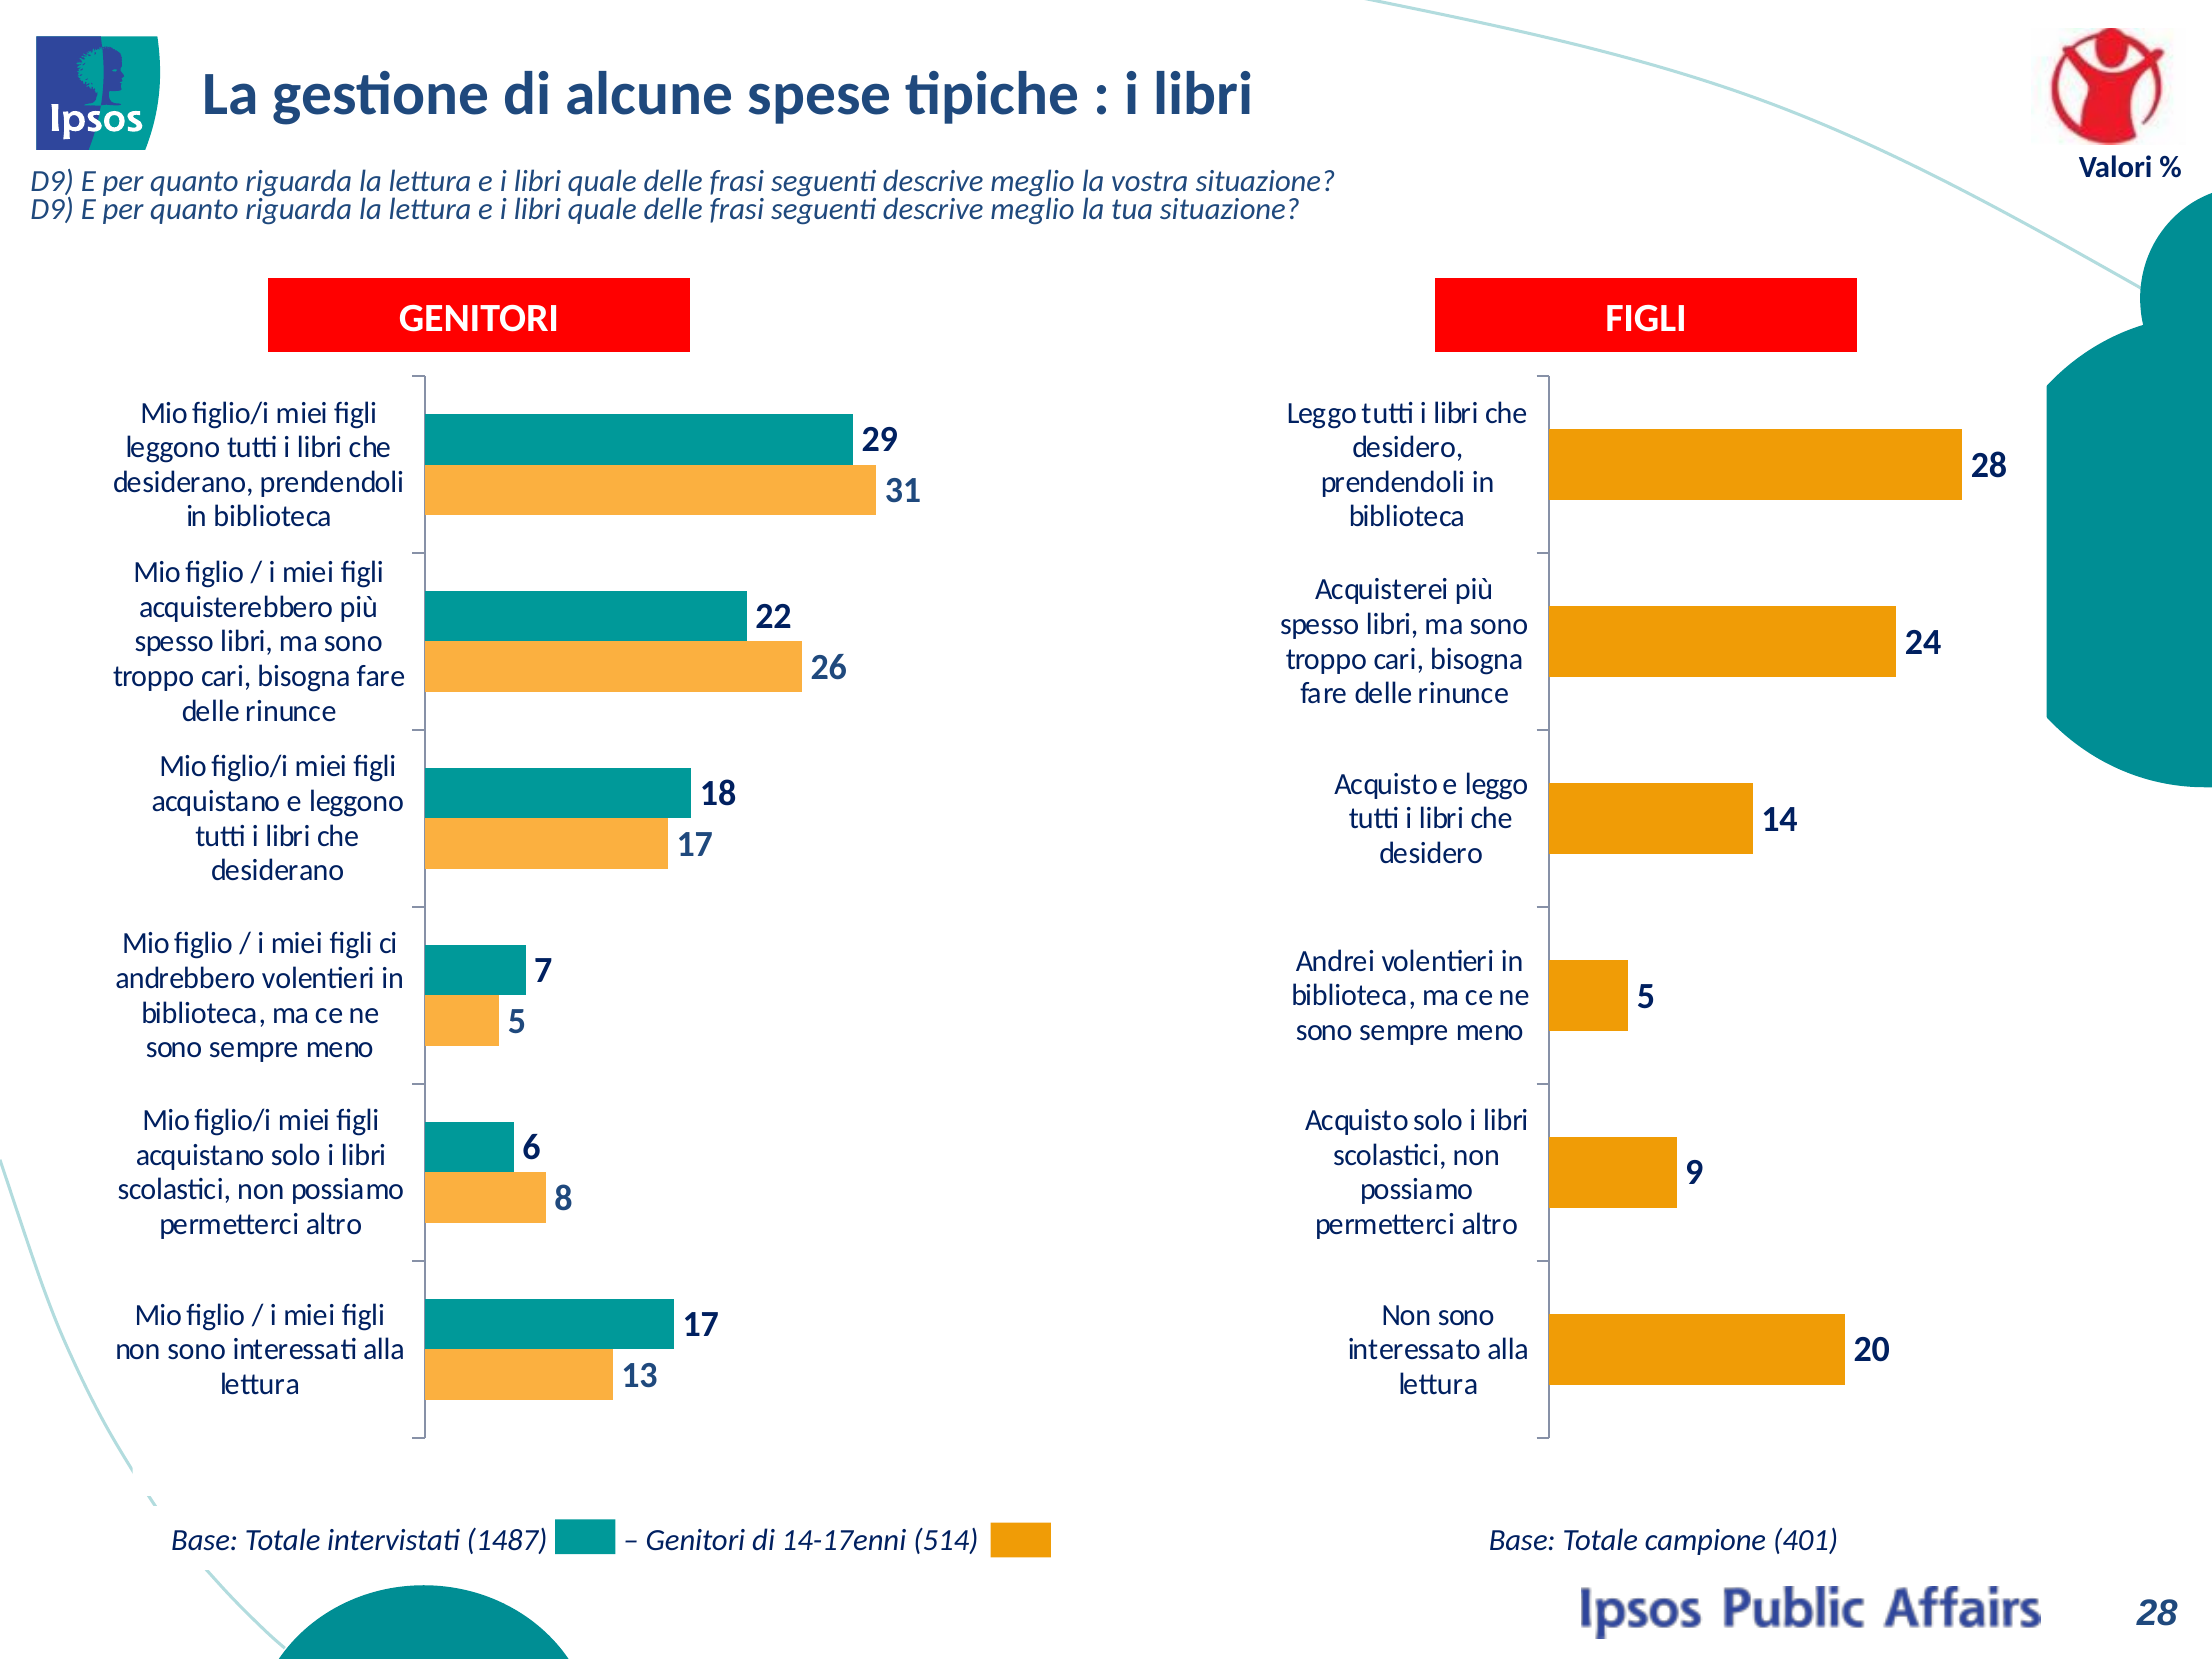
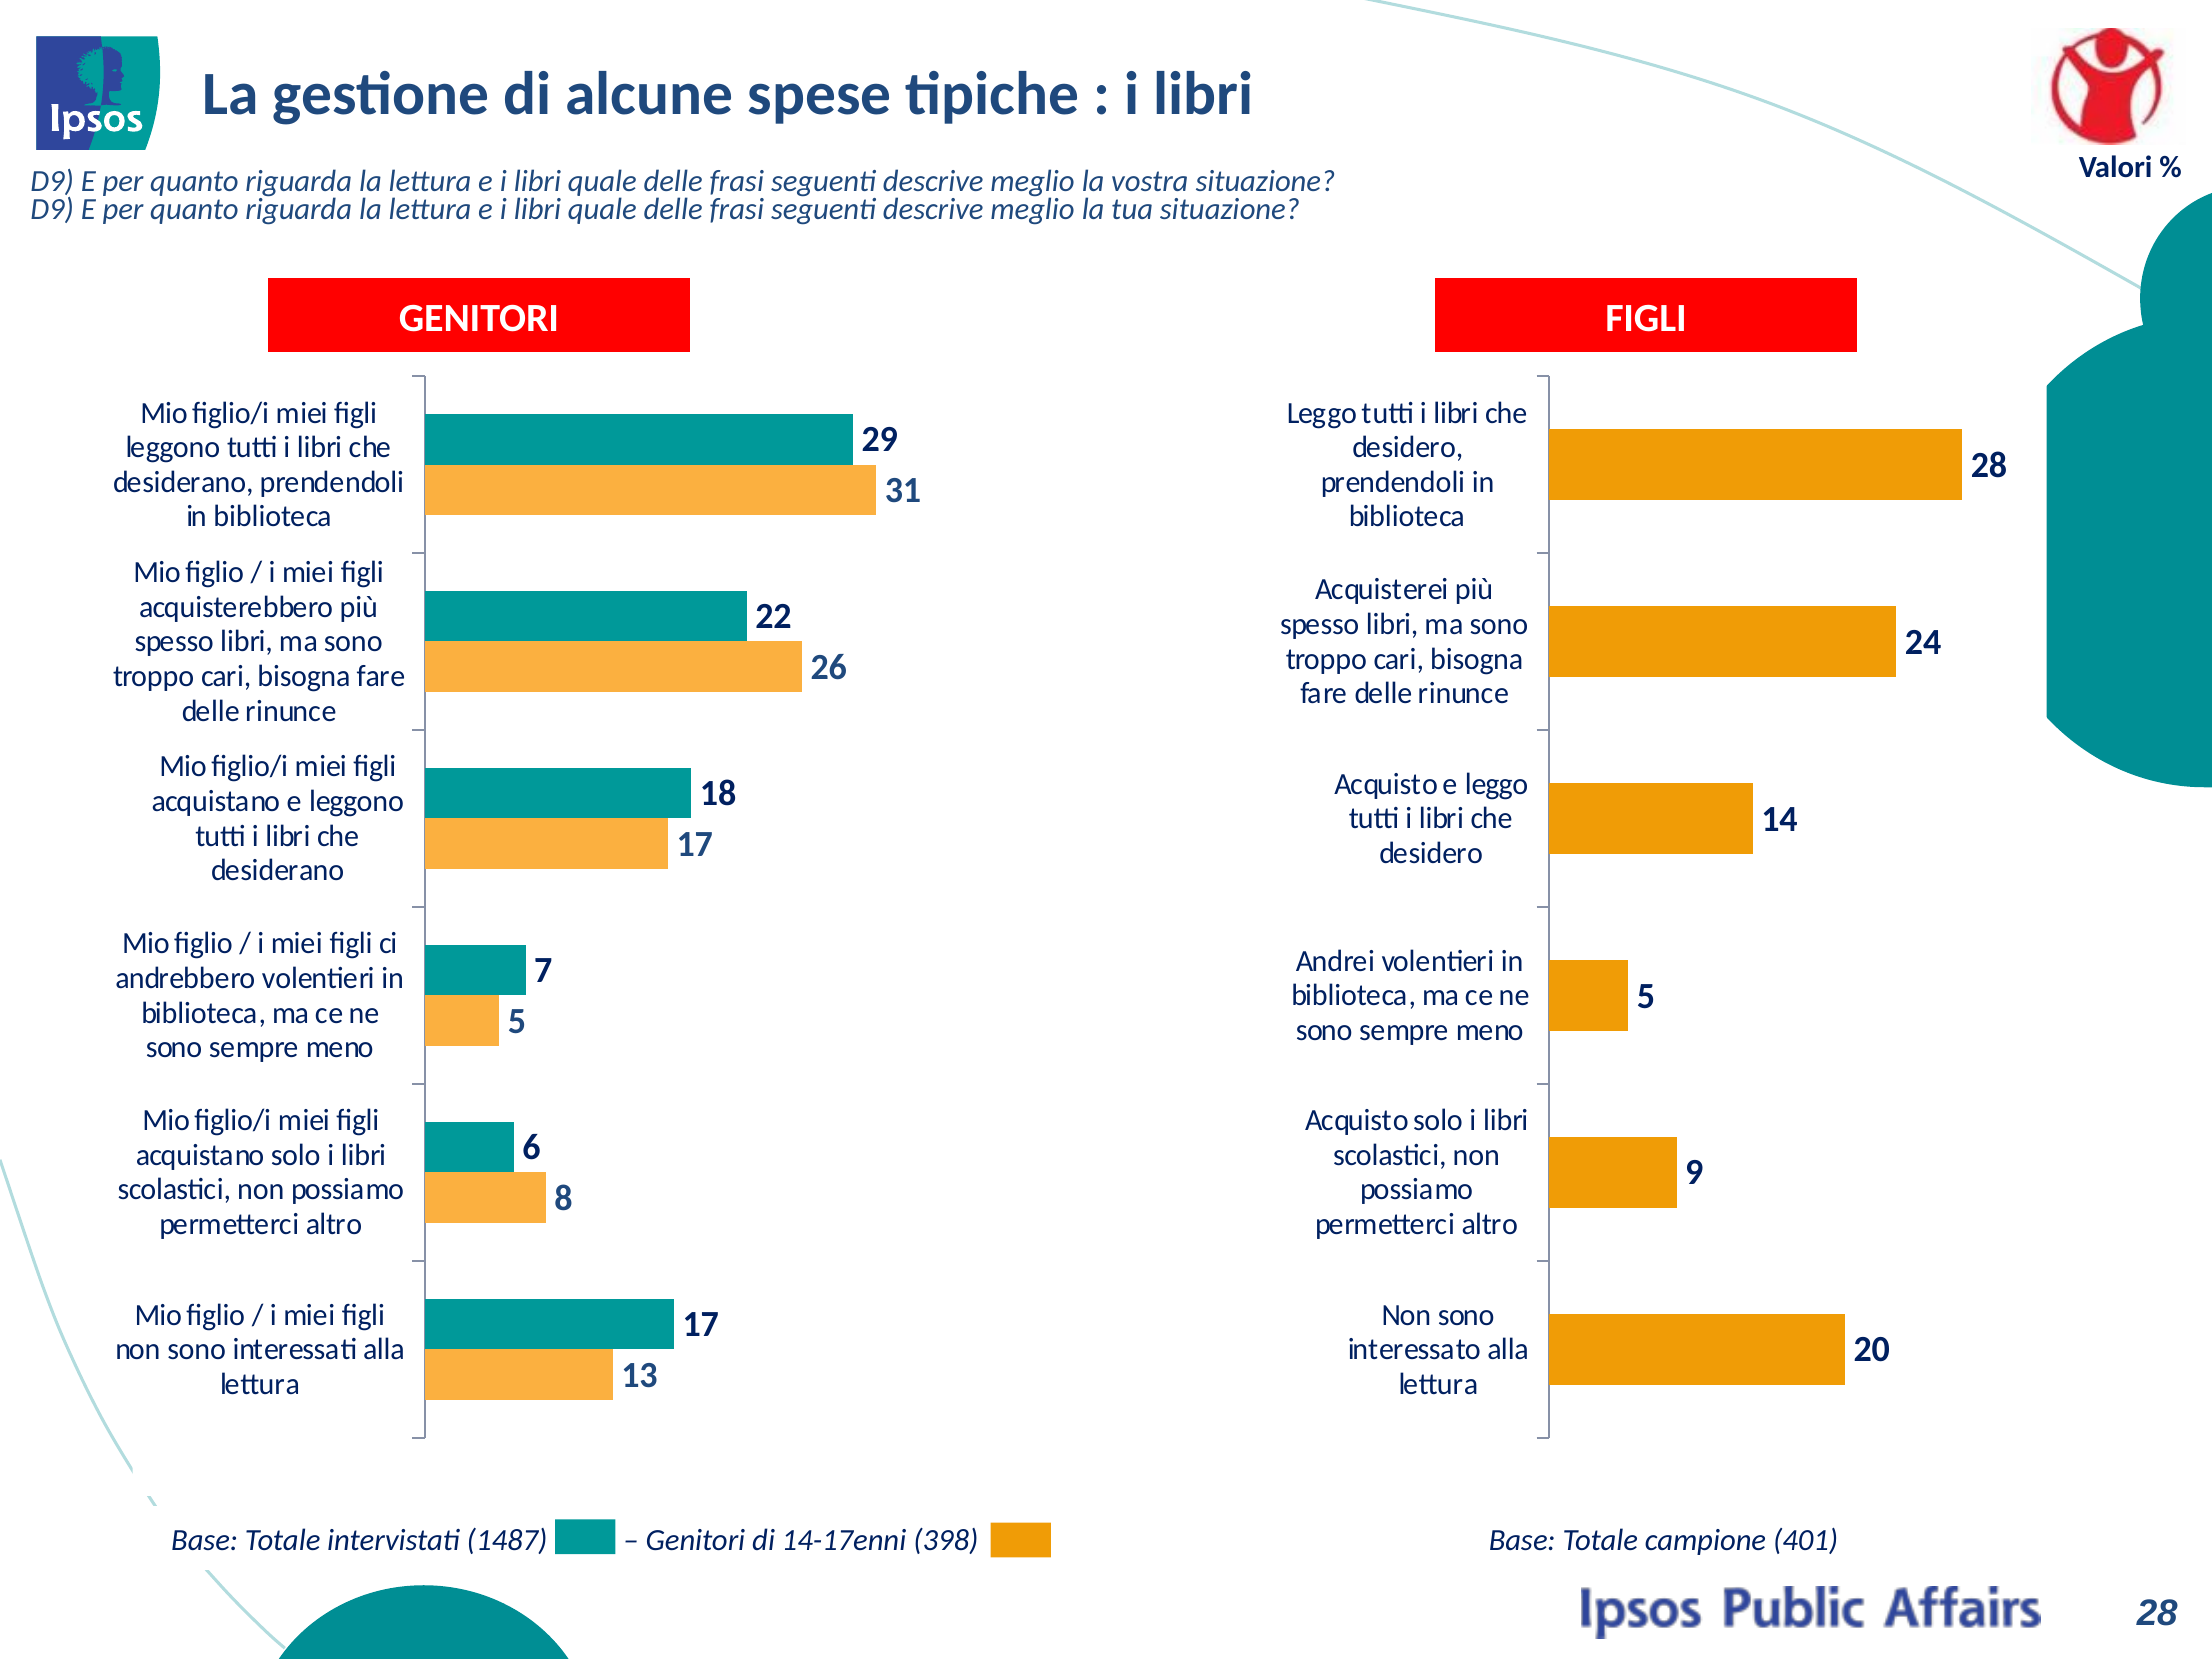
514: 514 -> 398
